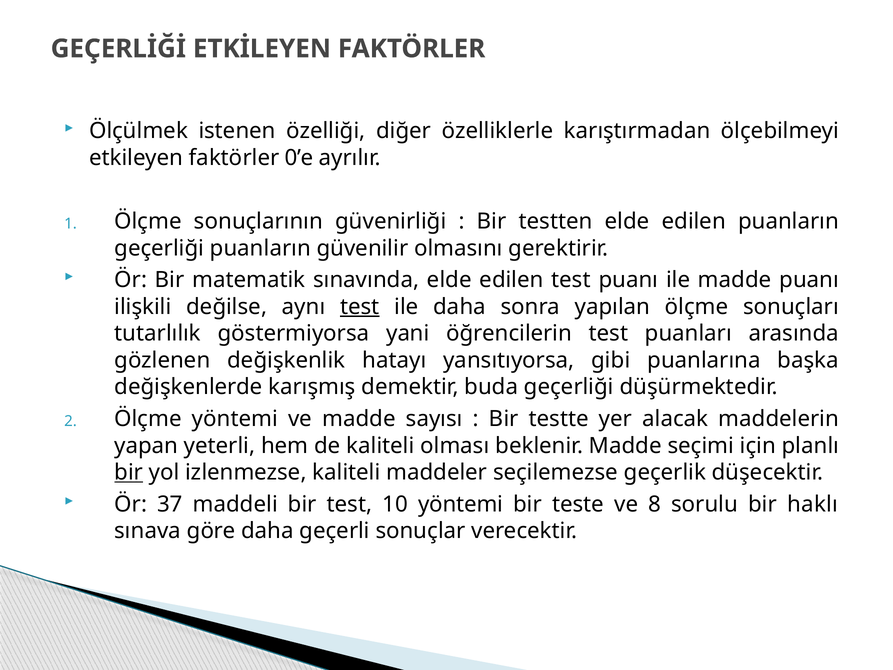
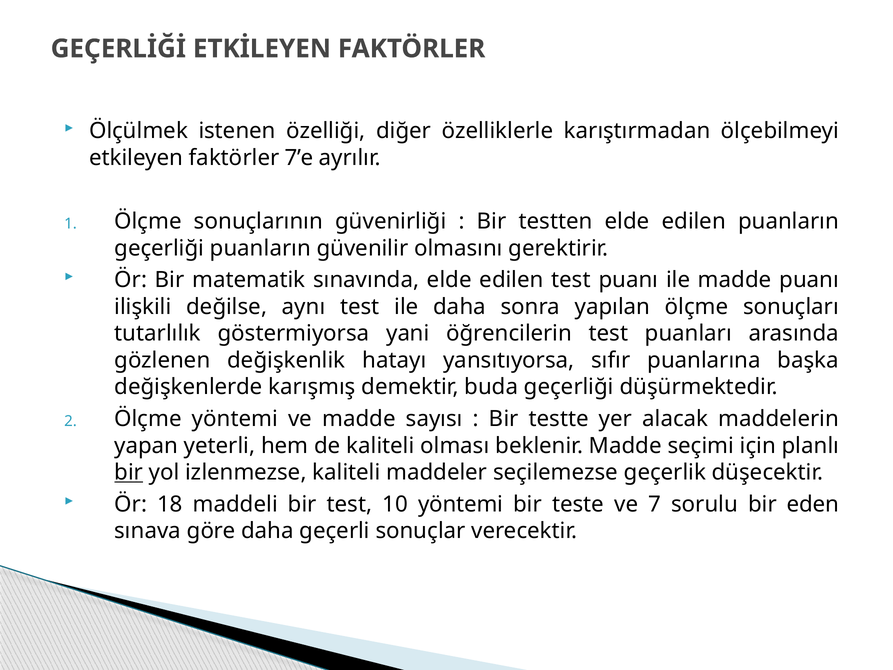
0’e: 0’e -> 7’e
test at (360, 307) underline: present -> none
gibi: gibi -> sıfır
37: 37 -> 18
8: 8 -> 7
haklı: haklı -> eden
